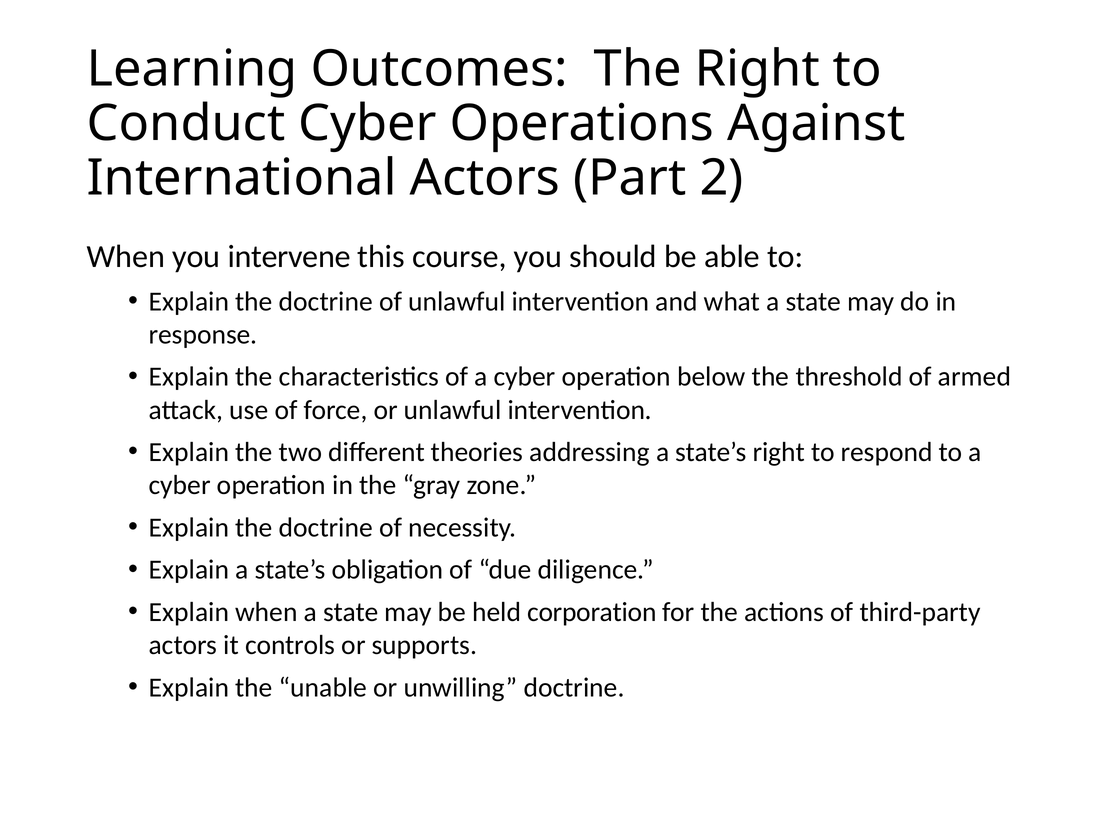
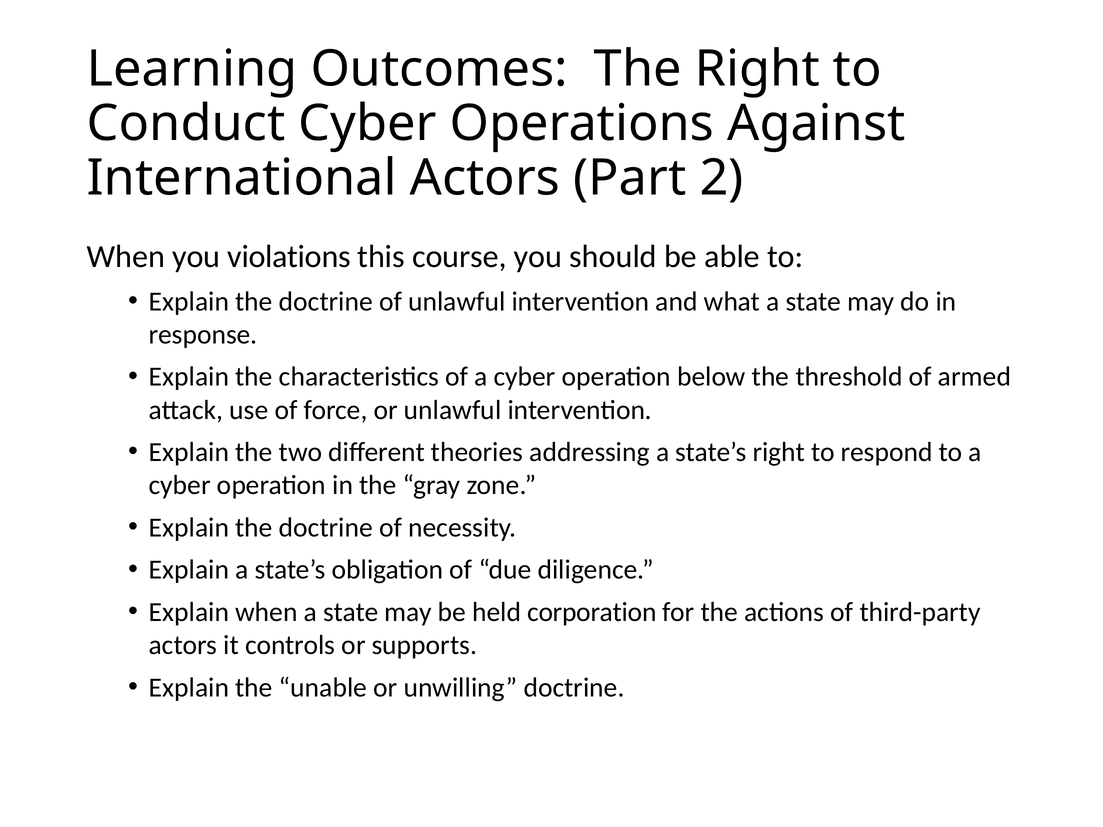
intervene: intervene -> violations
